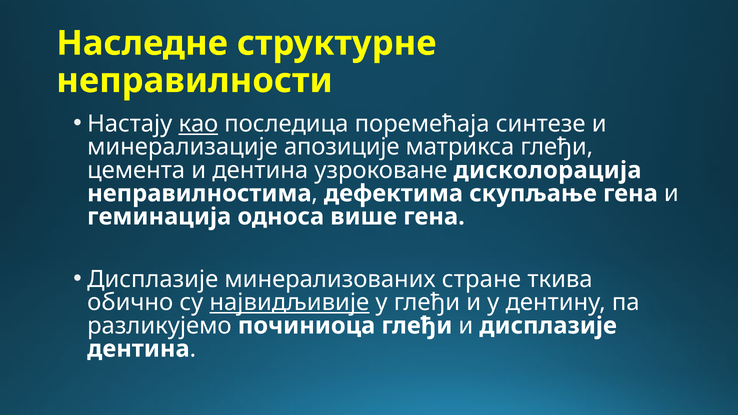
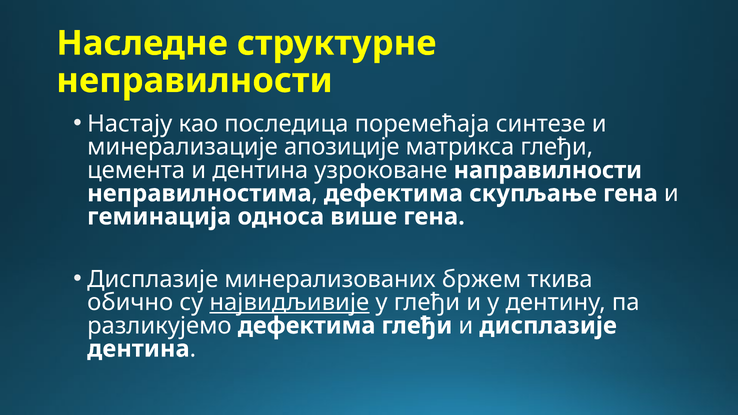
као underline: present -> none
дисколорација: дисколорација -> направилности
стране: стране -> бржем
разликујемо починиоца: починиоца -> дефектима
